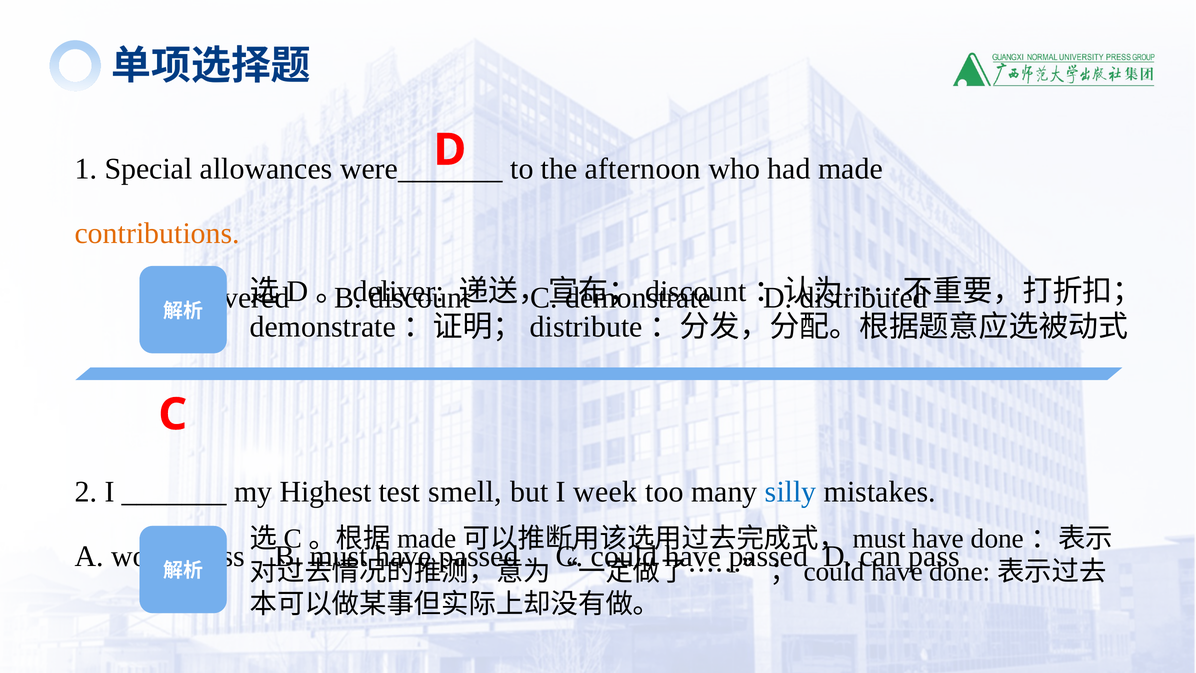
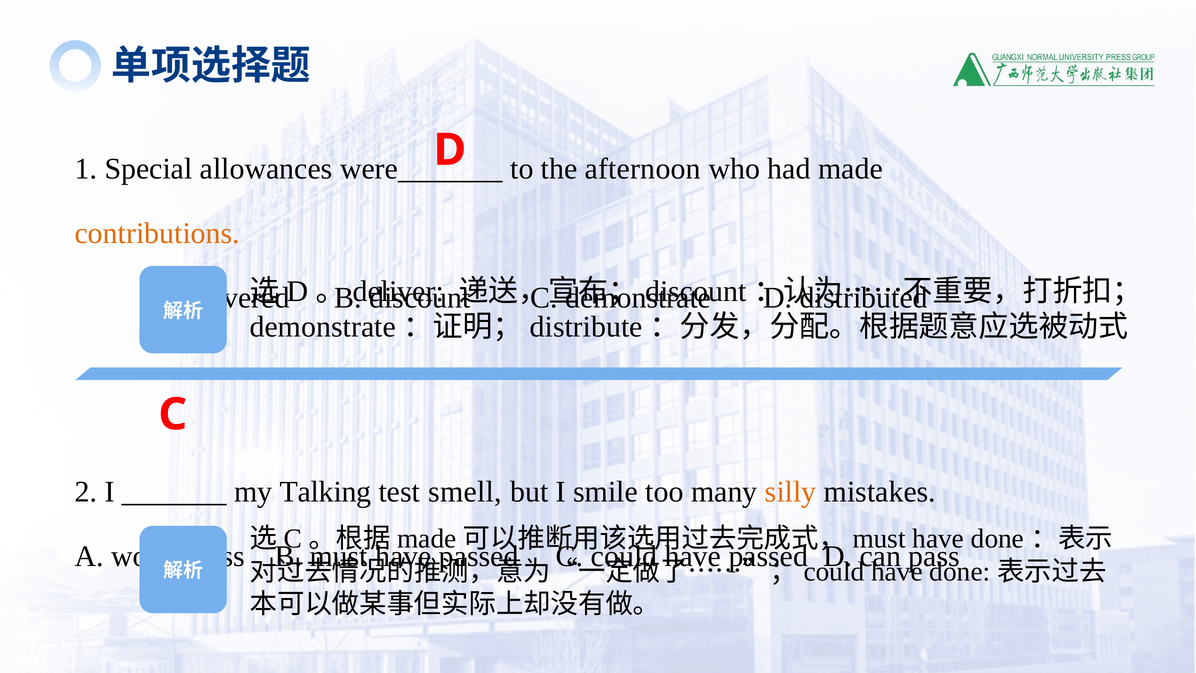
Highest: Highest -> Talking
week: week -> smile
silly colour: blue -> orange
